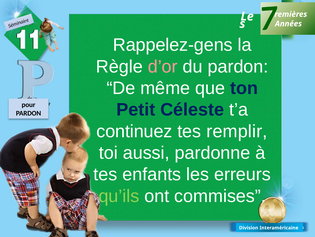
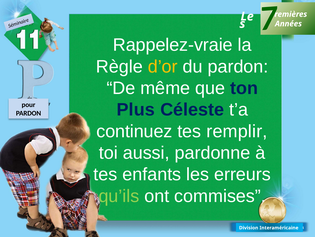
Rappelez-gens: Rappelez-gens -> Rappelez-vraie
d’or colour: pink -> yellow
Petit: Petit -> Plus
